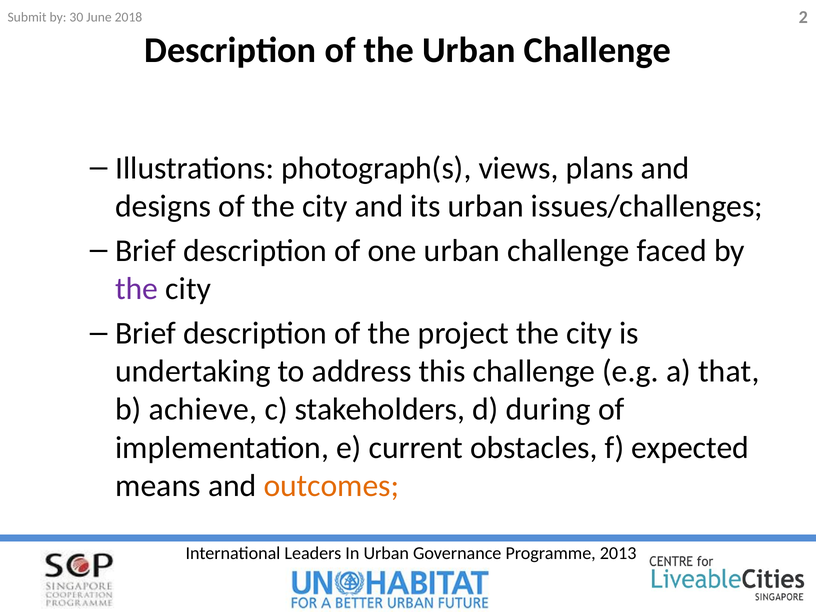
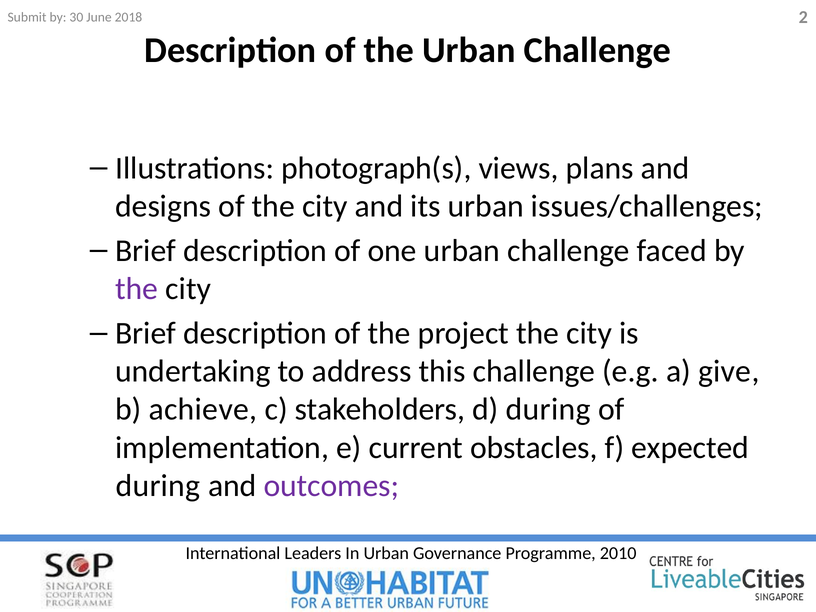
that: that -> give
means at (158, 486): means -> during
outcomes colour: orange -> purple
2013: 2013 -> 2010
